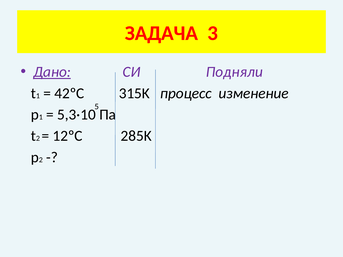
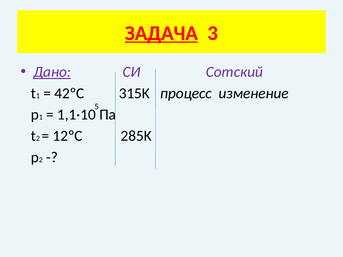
ЗАДАЧА underline: none -> present
Подняли: Подняли -> Сотский
5,3·10: 5,3·10 -> 1,1·10
